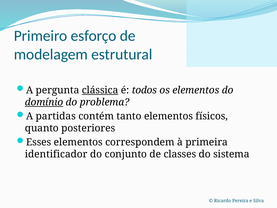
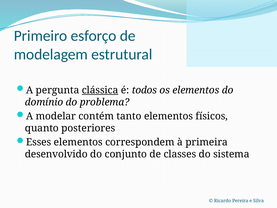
domínio underline: present -> none
partidas: partidas -> modelar
identificador: identificador -> desenvolvido
